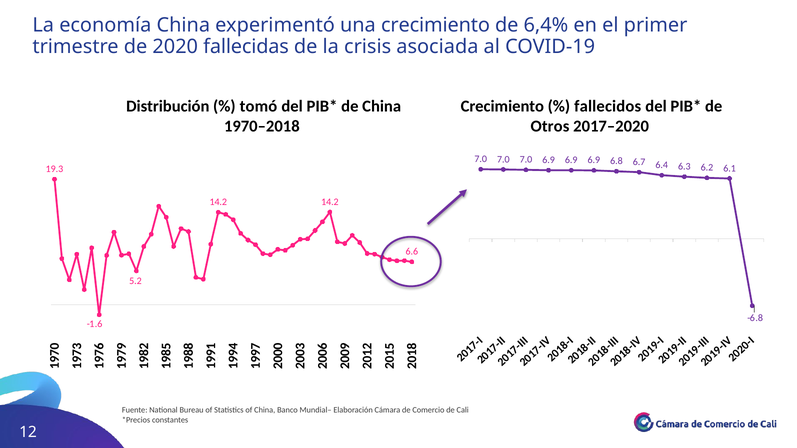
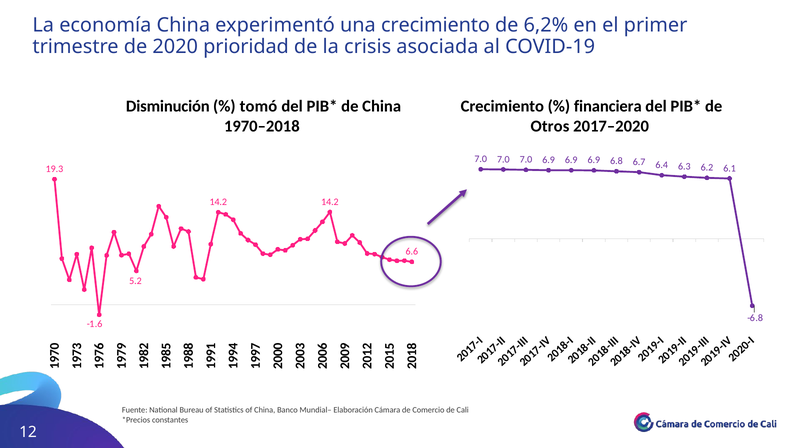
6,4%: 6,4% -> 6,2%
fallecidas: fallecidas -> prioridad
Distribución: Distribución -> Disminución
fallecidos: fallecidos -> financiera
